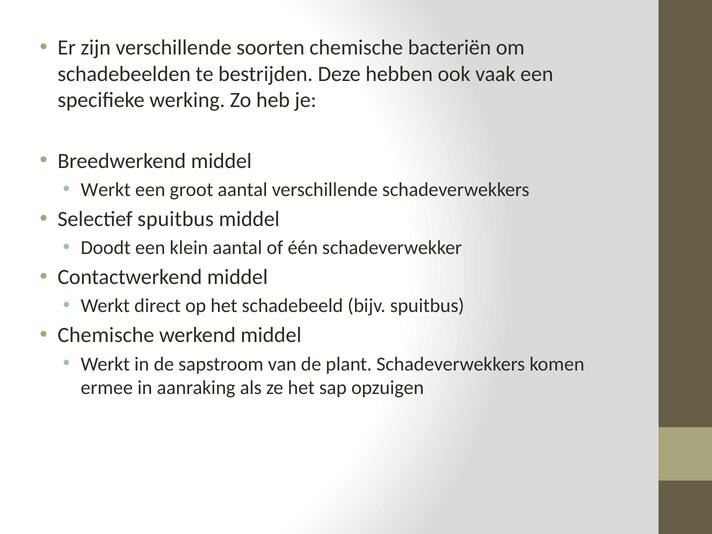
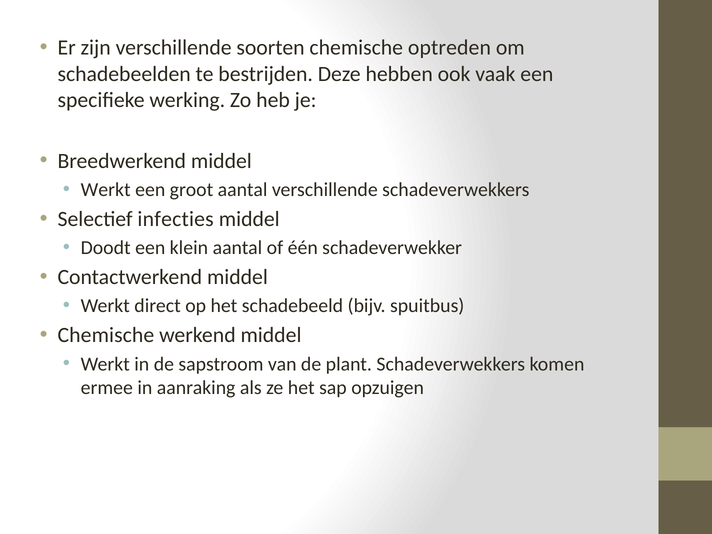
bacteriën: bacteriën -> optreden
Selectief spuitbus: spuitbus -> infecties
